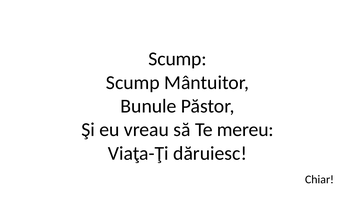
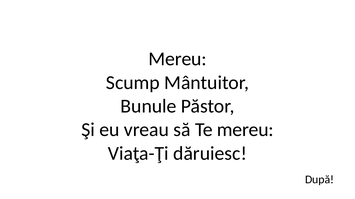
Scump at (178, 59): Scump -> Mereu
Chiar: Chiar -> După
